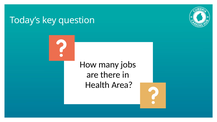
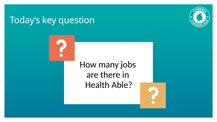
Area: Area -> Able
